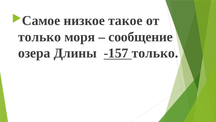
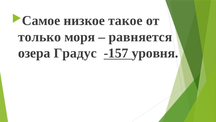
сообщение: сообщение -> равняется
Длины: Длины -> Градус
только at (155, 53): только -> уровня
